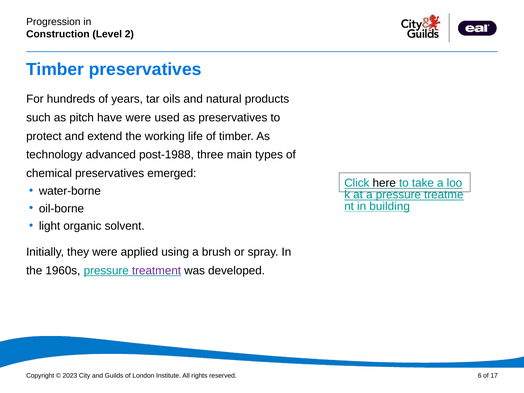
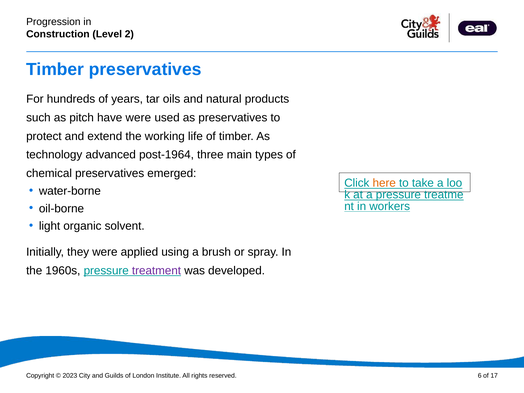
post-1988: post-1988 -> post-1964
here colour: black -> orange
building: building -> workers
